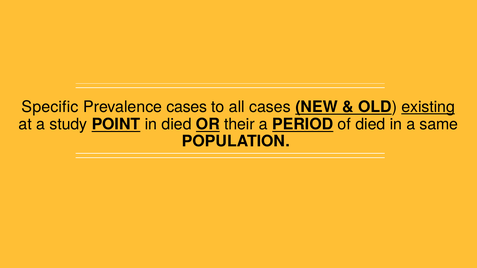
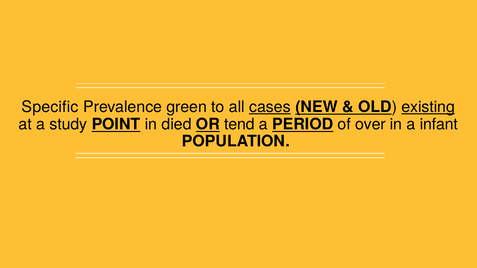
Prevalence cases: cases -> green
cases at (270, 107) underline: none -> present
their: their -> tend
of died: died -> over
same: same -> infant
